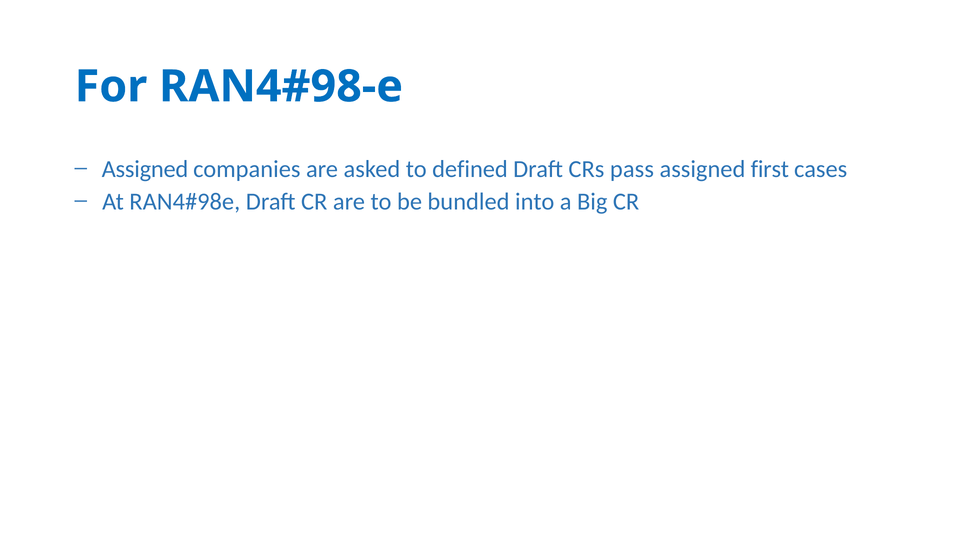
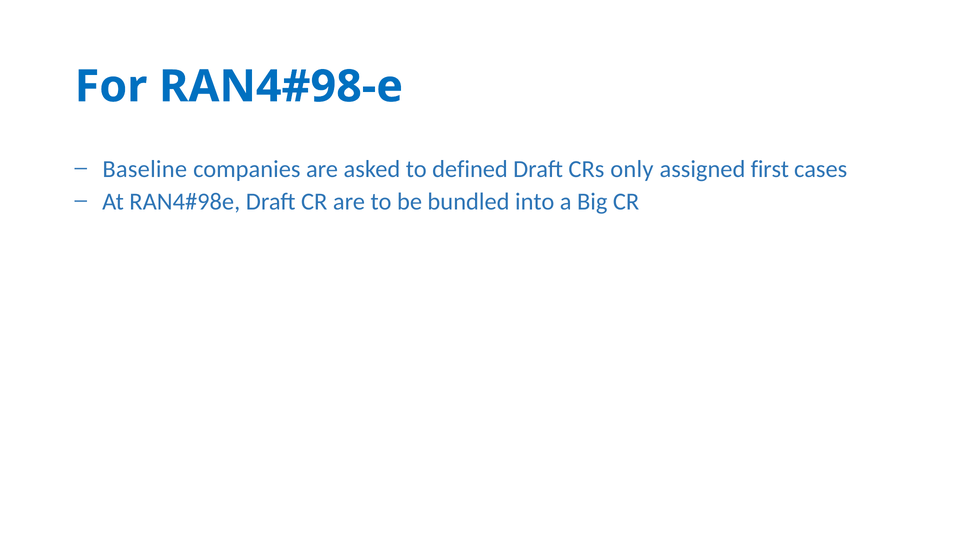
Assigned at (145, 170): Assigned -> Baseline
pass: pass -> only
